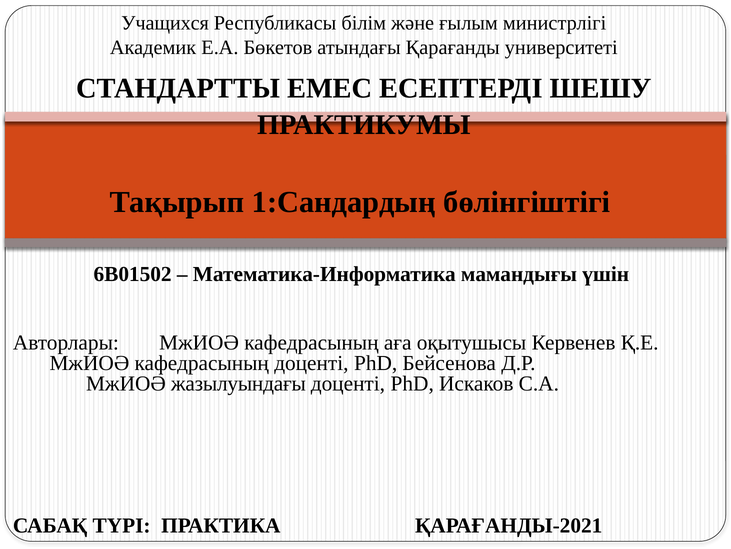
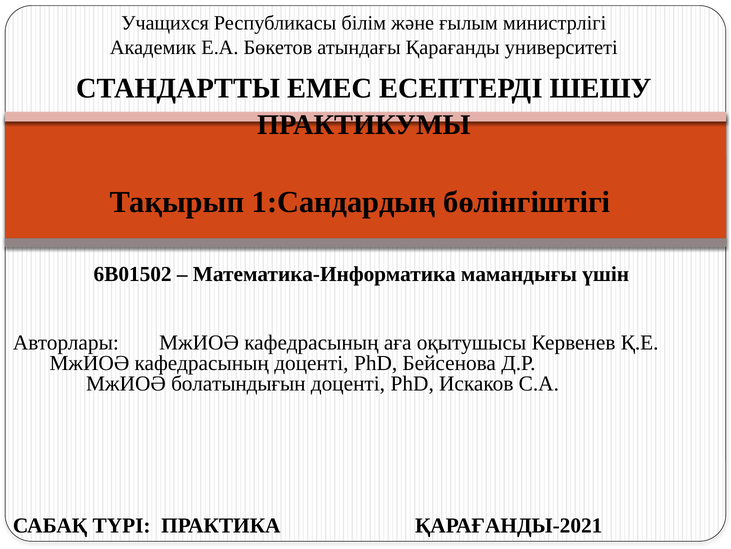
жазылуындағы: жазылуындағы -> болатындығын
